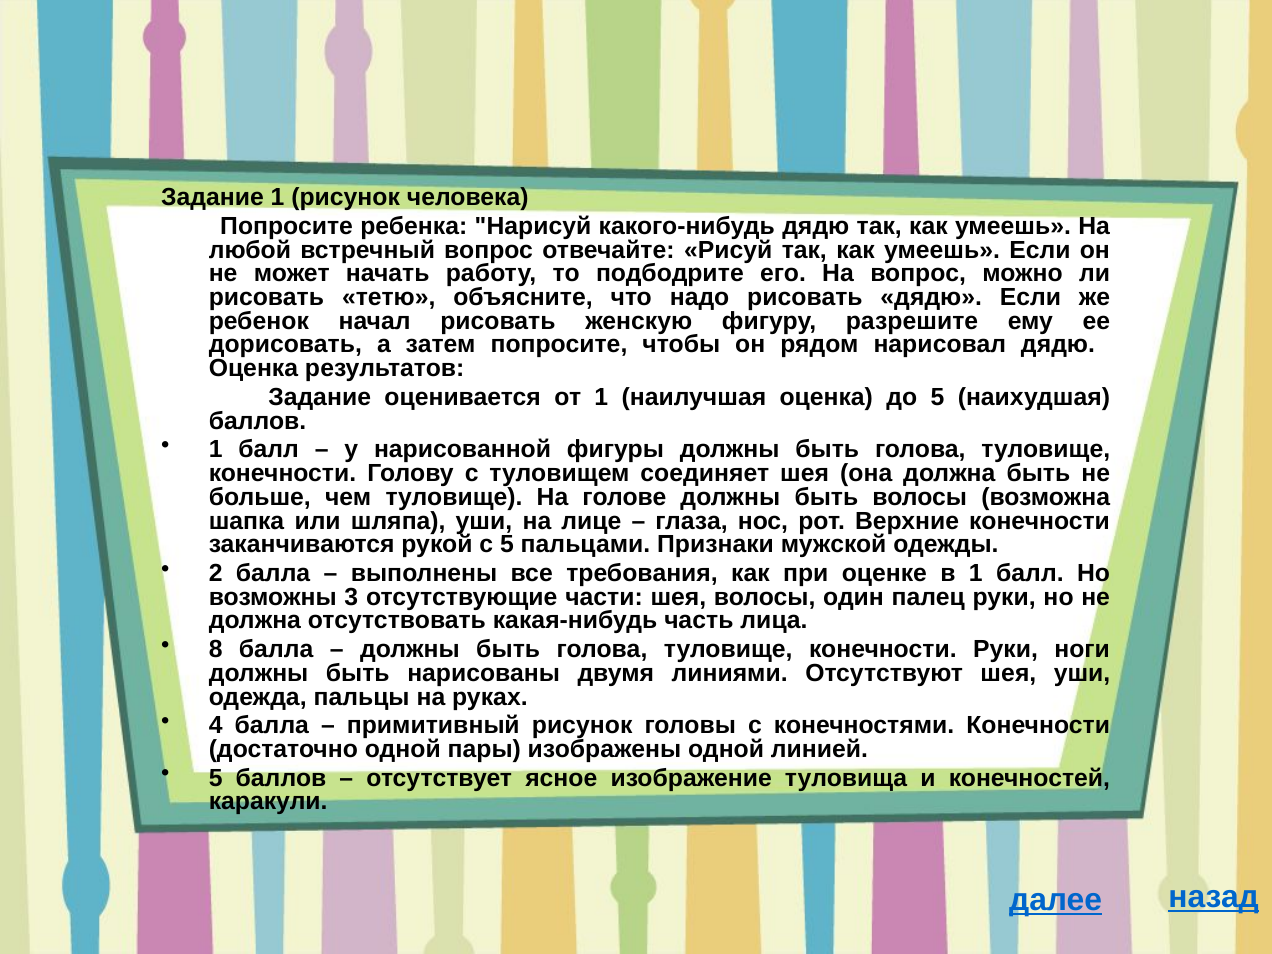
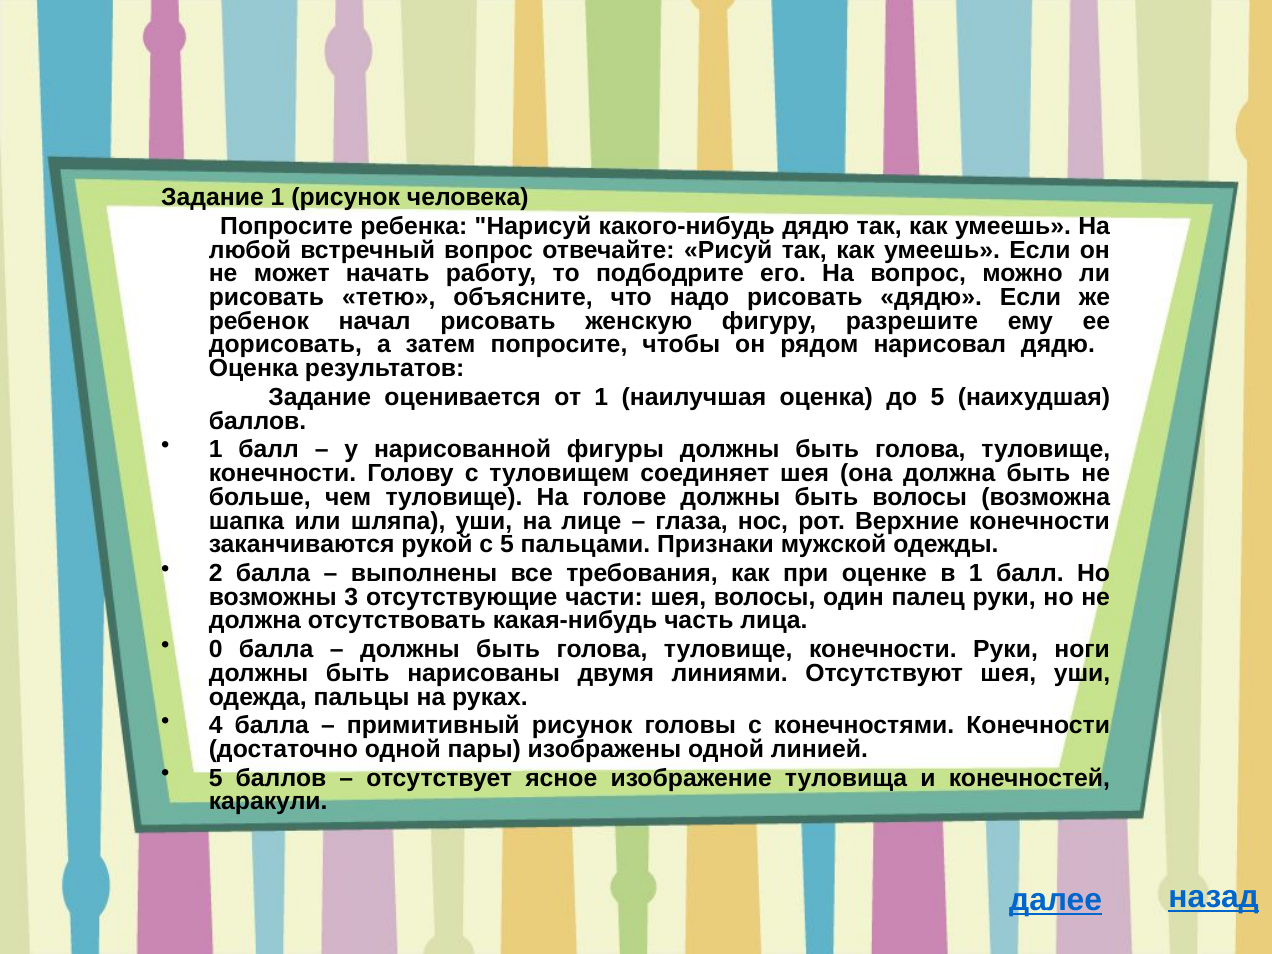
8: 8 -> 0
